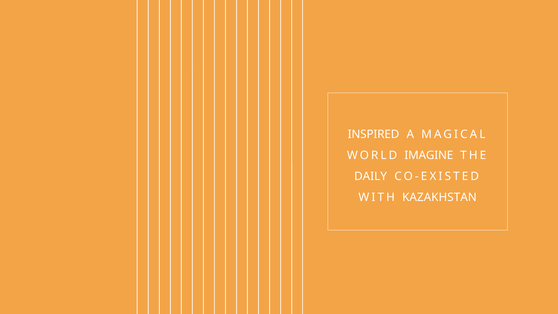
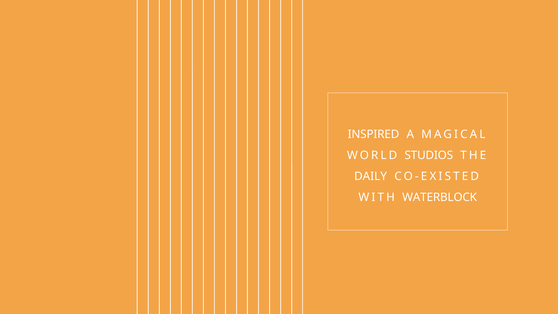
IMAGINE: IMAGINE -> STUDIOS
KAZAKHSTAN: KAZAKHSTAN -> WATERBLOCK
